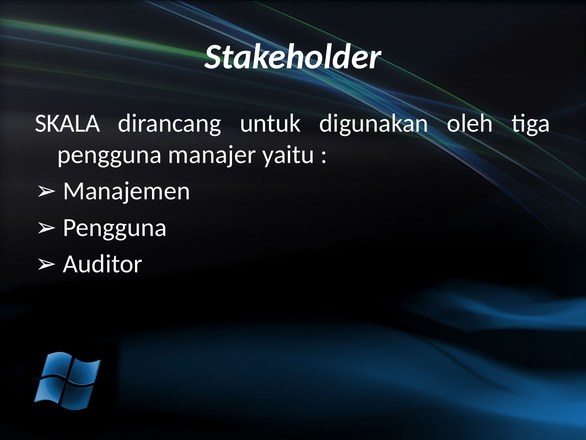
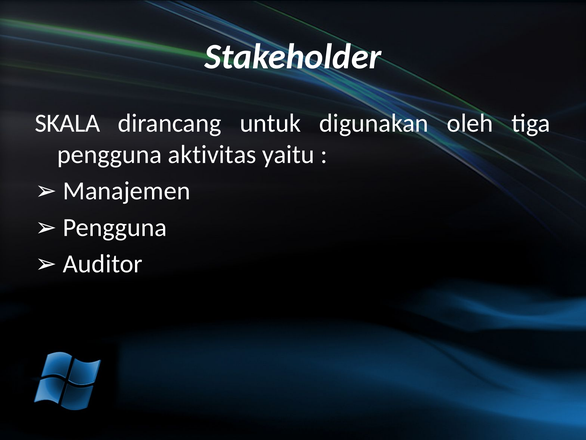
manajer: manajer -> aktivitas
